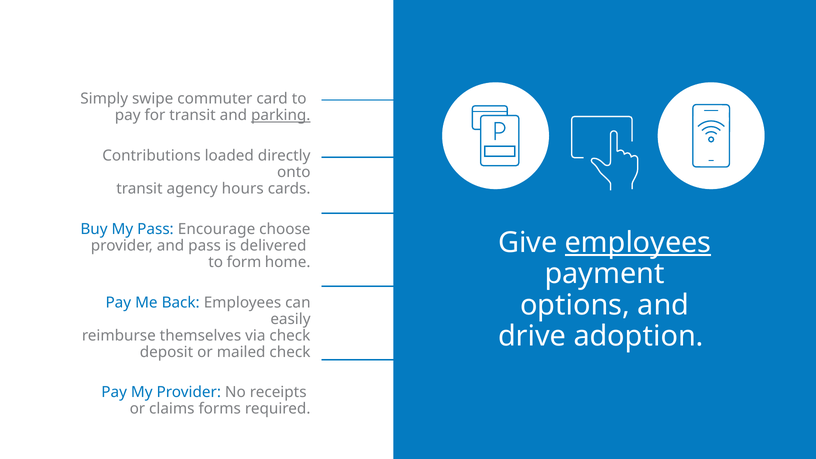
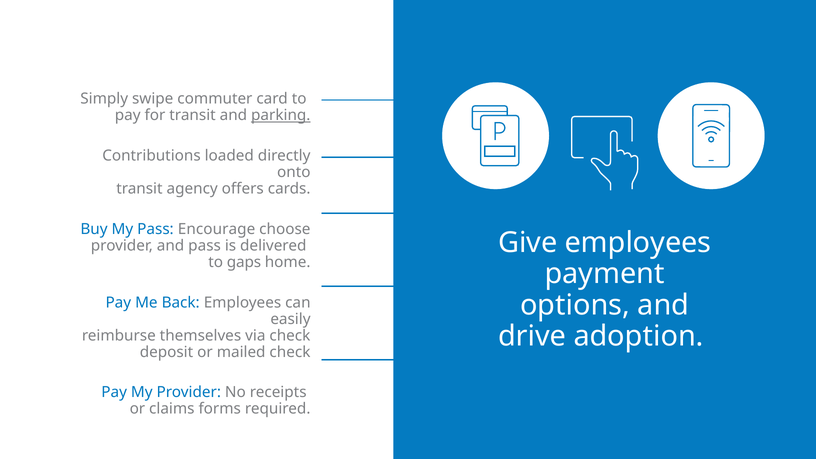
hours: hours -> offers
employees at (638, 243) underline: present -> none
form: form -> gaps
